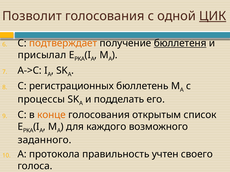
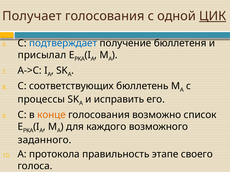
Позволит: Позволит -> Получает
подтверждает colour: orange -> blue
бюллетеня underline: present -> none
регистрационных: регистрационных -> соответствующих
подделать: подделать -> исправить
открытым: открытым -> возможно
учтен: учтен -> этапе
